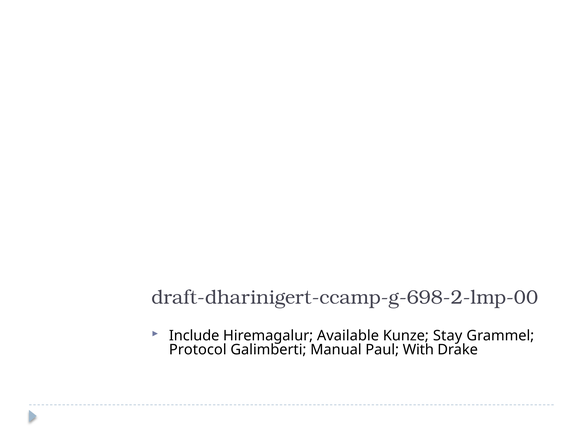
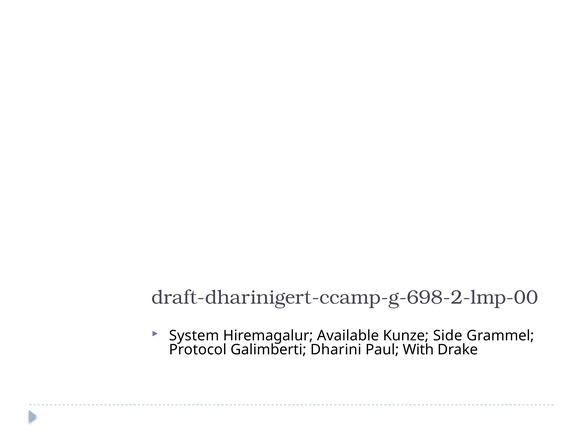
Include: Include -> System
Stay: Stay -> Side
Manual: Manual -> Dharini
